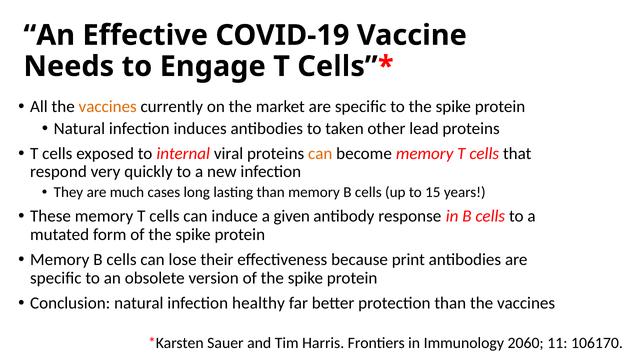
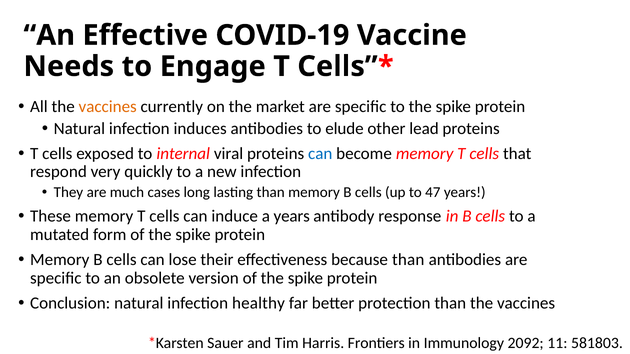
taken: taken -> elude
can at (320, 154) colour: orange -> blue
15: 15 -> 47
a given: given -> years
because print: print -> than
2060: 2060 -> 2092
106170: 106170 -> 581803
